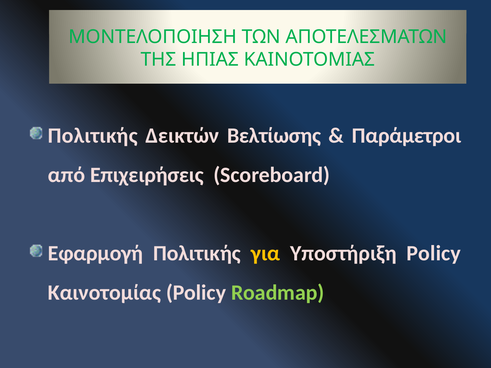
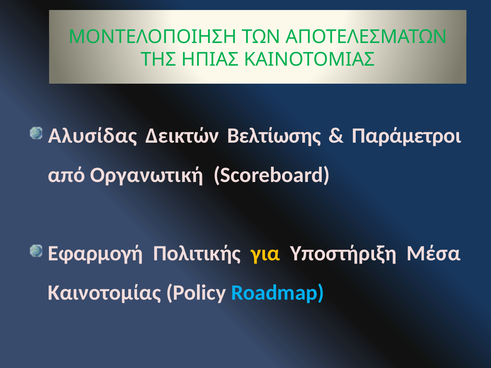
Πολιτικής at (93, 136): Πολιτικής -> Αλυσίδας
Επιχειρήσεις: Επιχειρήσεις -> Οργανωτική
Υποστήριξη Policy: Policy -> Μέσα
Roadmap colour: light green -> light blue
